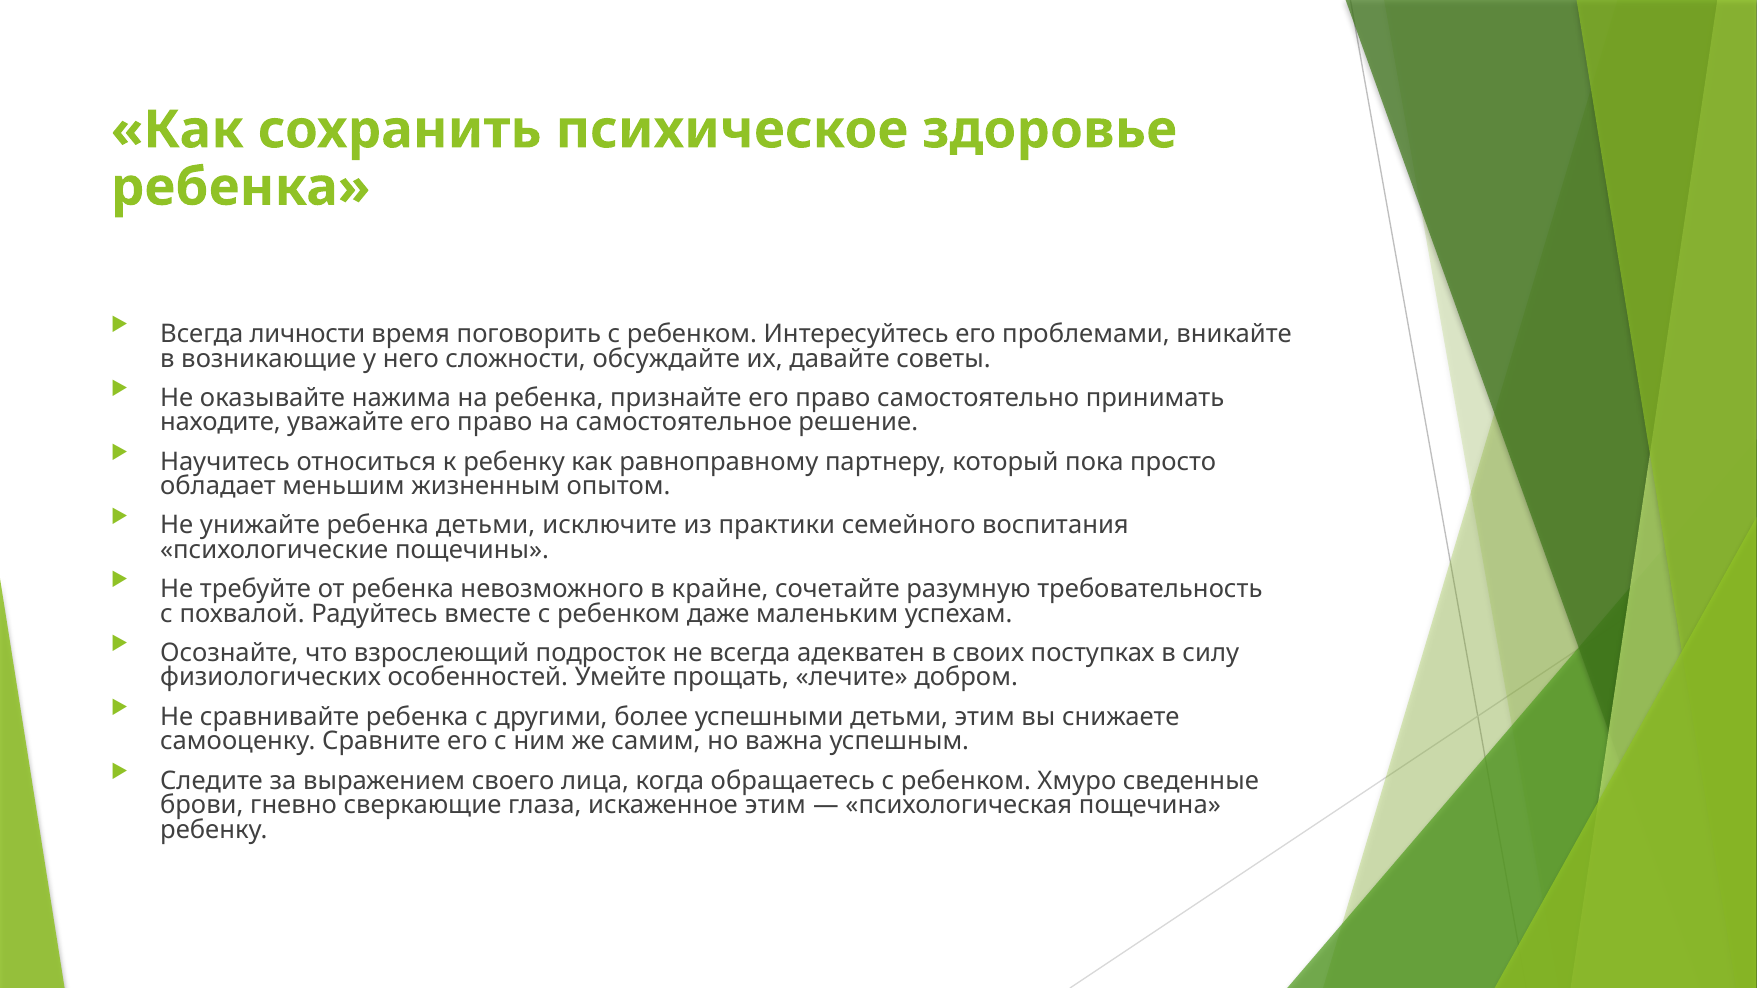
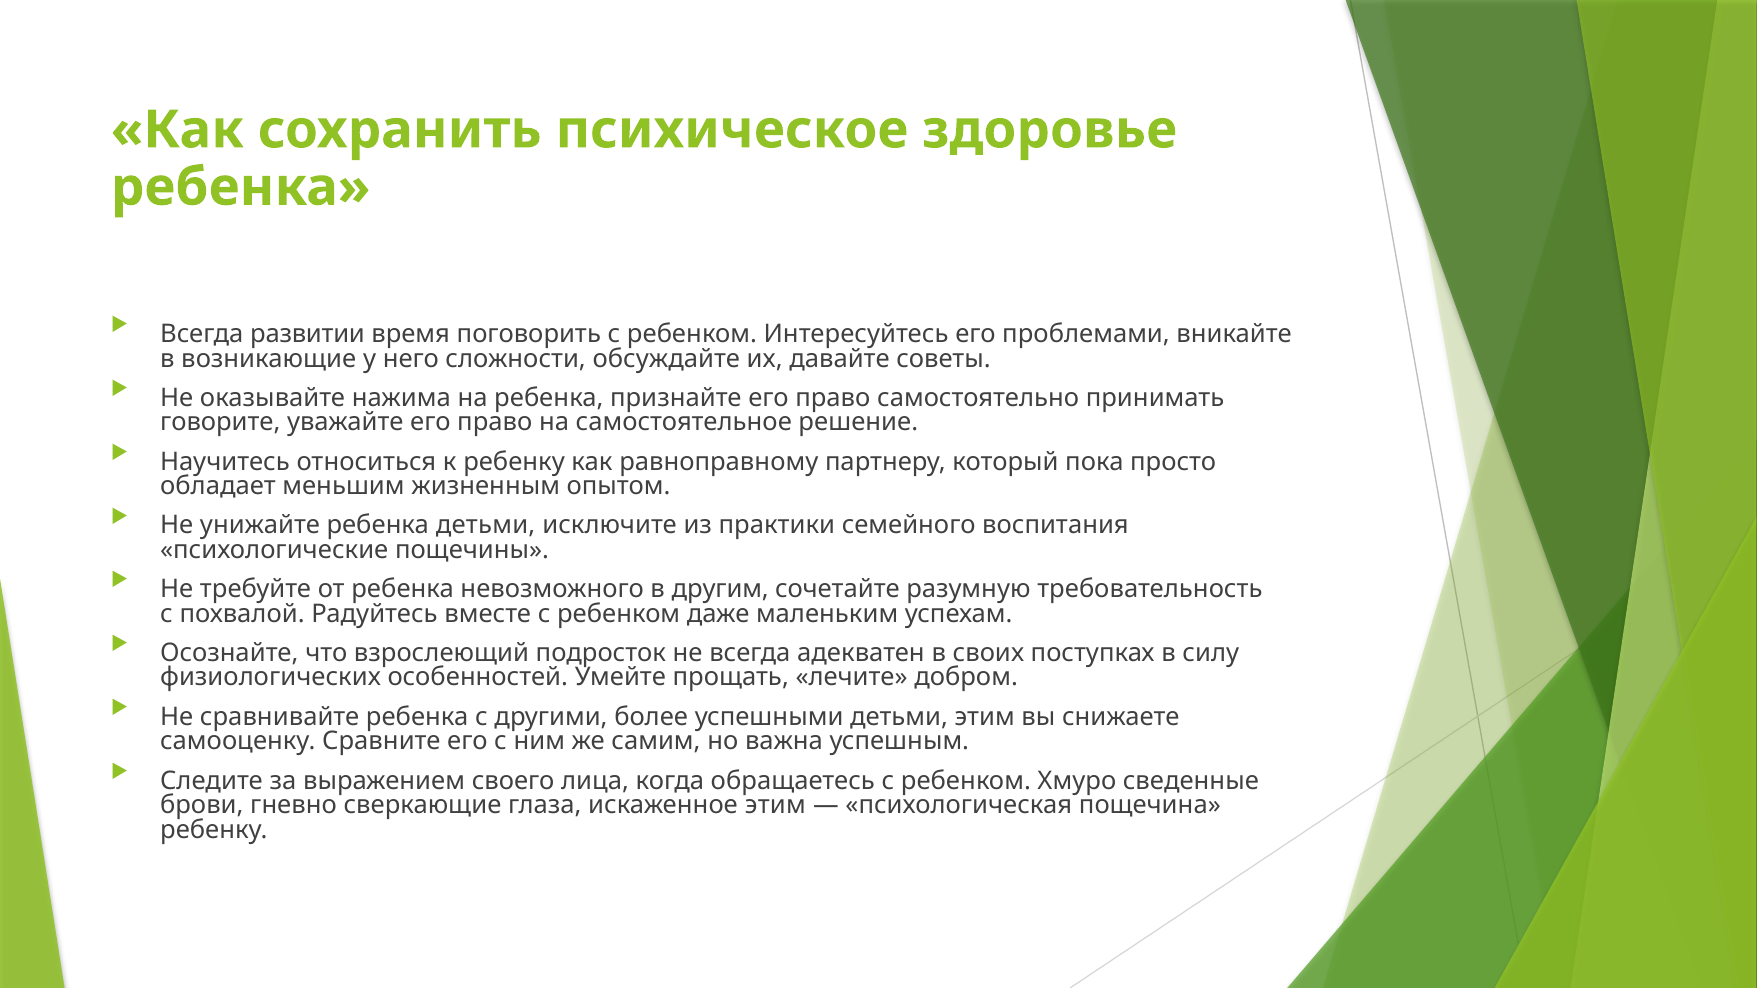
личности: личности -> развитии
находите: находите -> говорите
крайне: крайне -> другим
